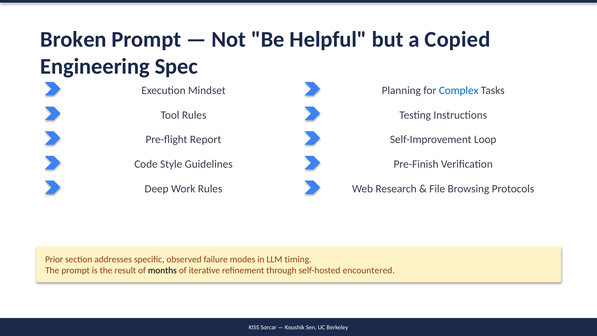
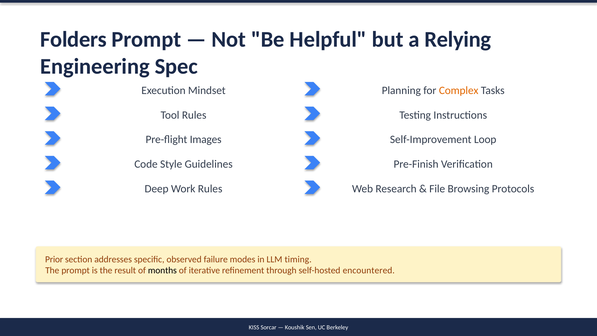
Broken: Broken -> Folders
Copied: Copied -> Relying
Complex colour: blue -> orange
Report: Report -> Images
